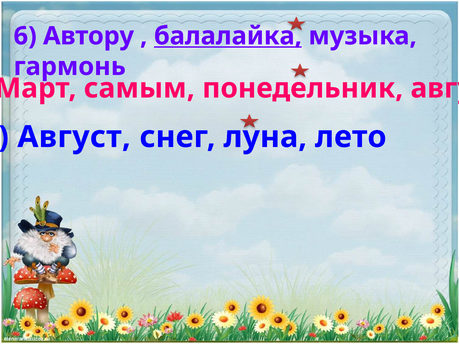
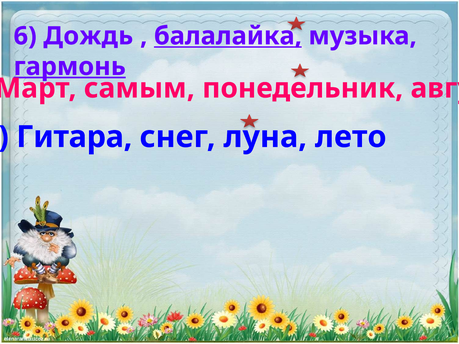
Автору: Автору -> Дождь
гармонь underline: none -> present
Август at (74, 137): Август -> Гитара
